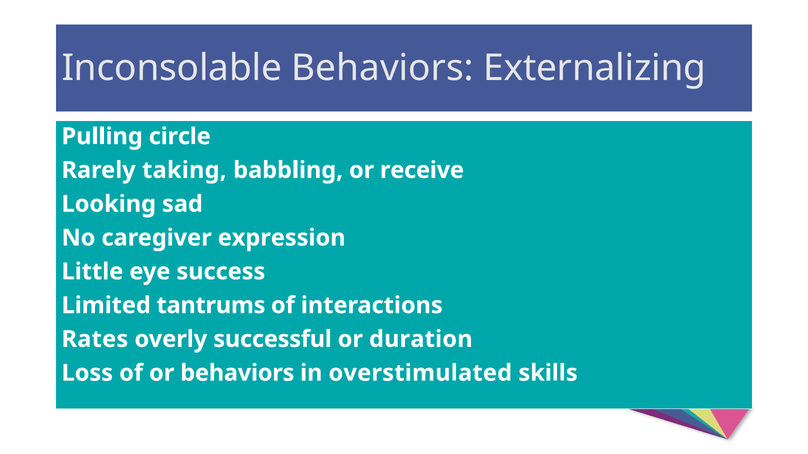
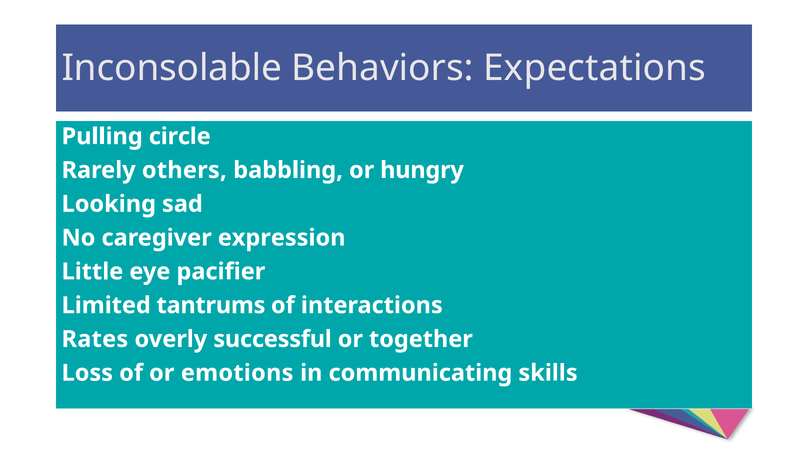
Externalizing: Externalizing -> Expectations
taking: taking -> others
receive: receive -> hungry
success: success -> pacifier
duration: duration -> together
or behaviors: behaviors -> emotions
overstimulated: overstimulated -> communicating
